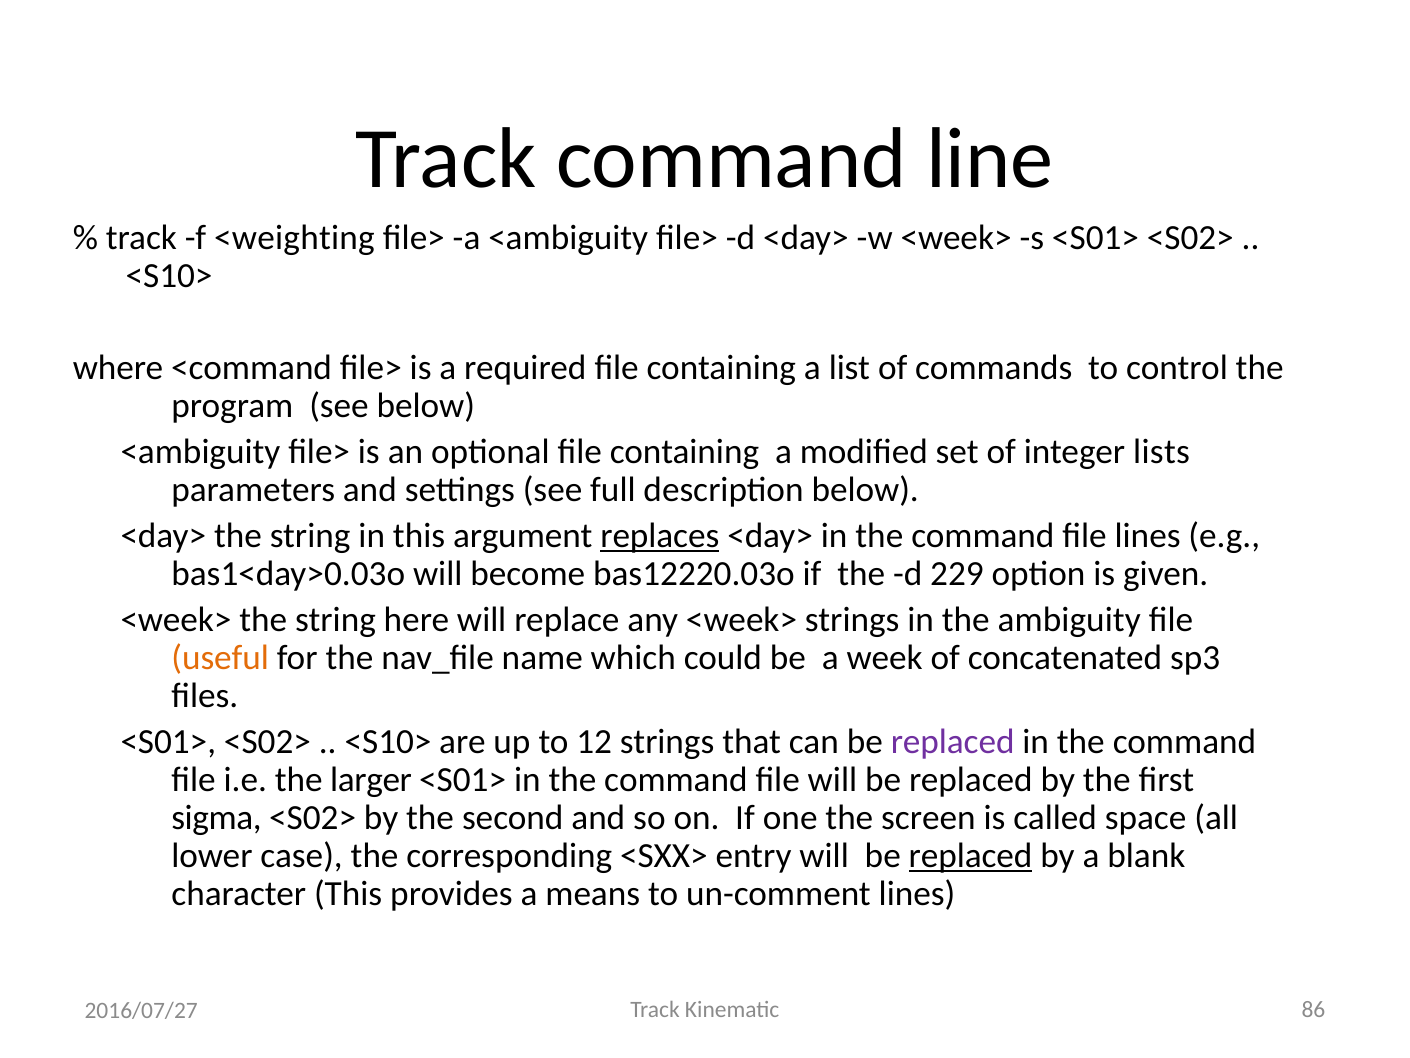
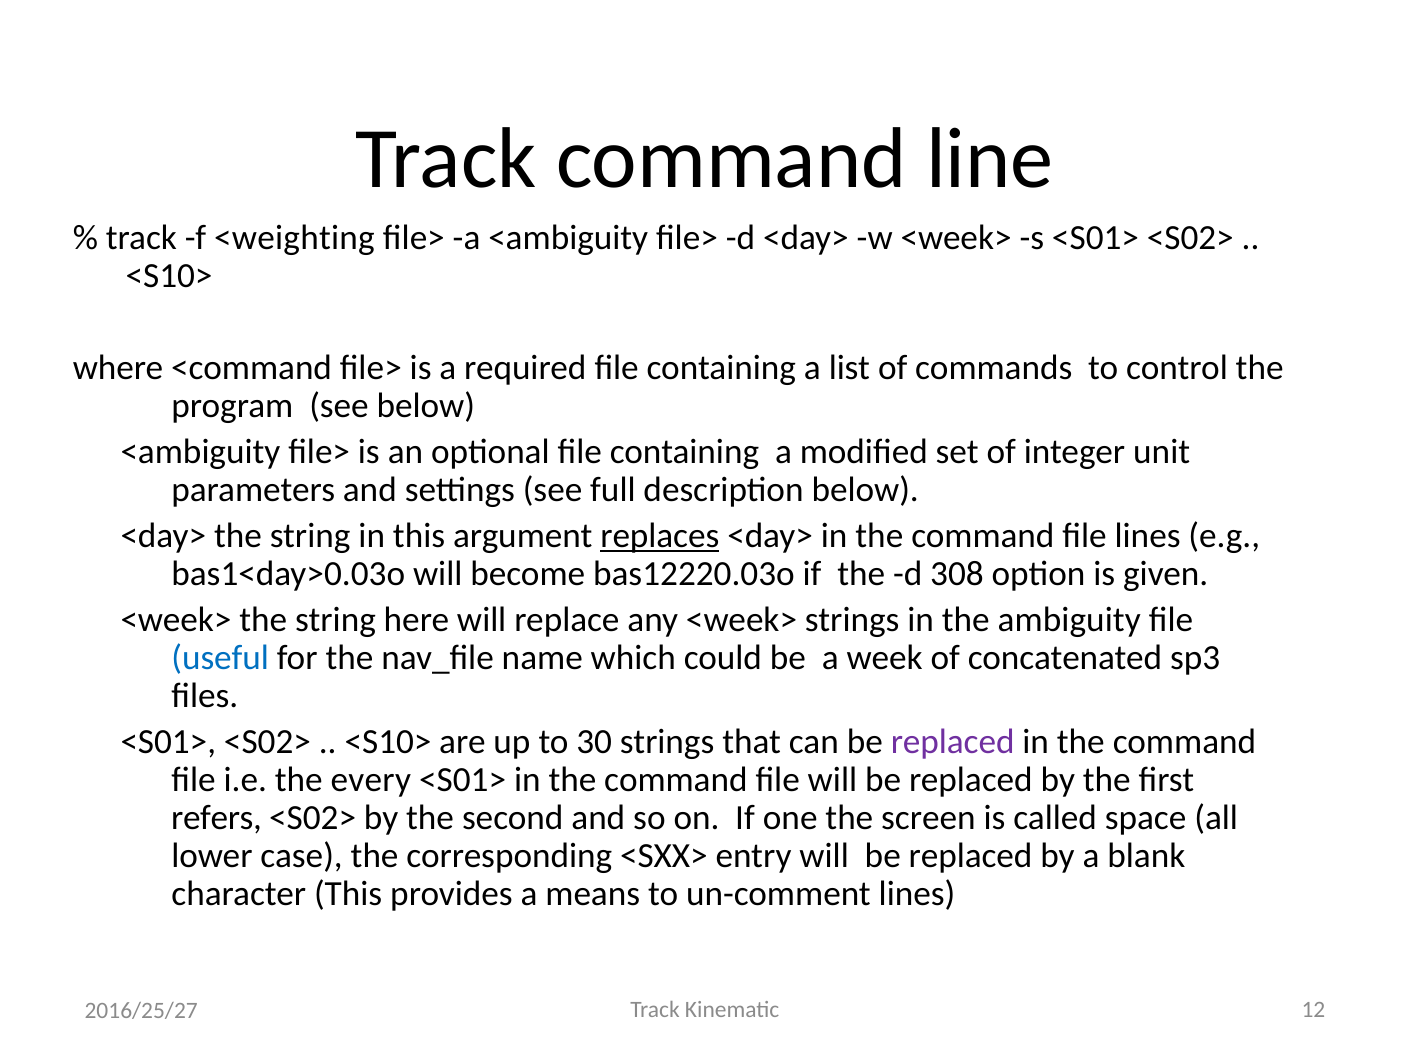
lists: lists -> unit
229: 229 -> 308
useful colour: orange -> blue
12: 12 -> 30
larger: larger -> every
sigma: sigma -> refers
replaced at (971, 856) underline: present -> none
86: 86 -> 12
2016/07/27: 2016/07/27 -> 2016/25/27
